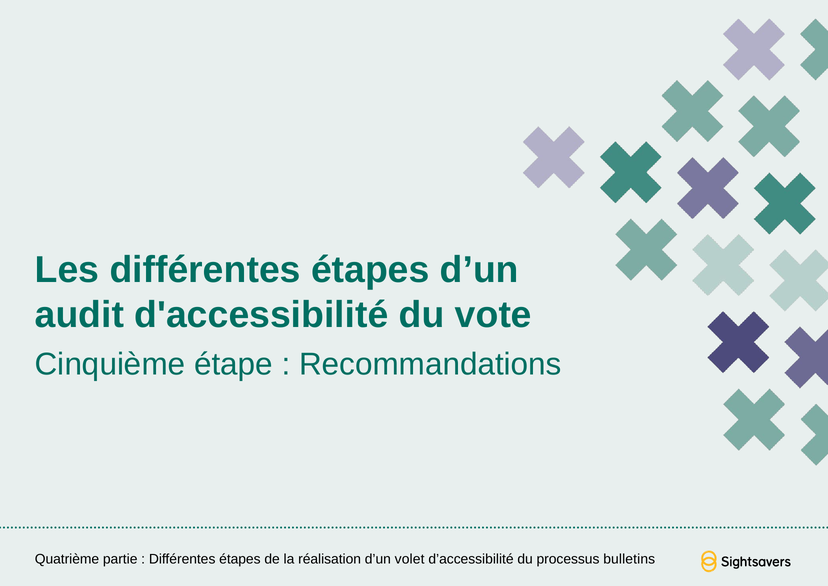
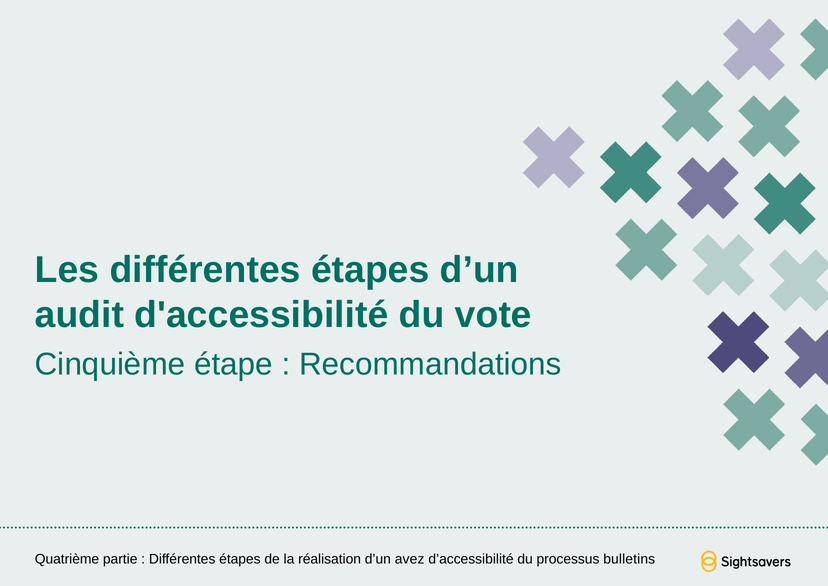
volet: volet -> avez
